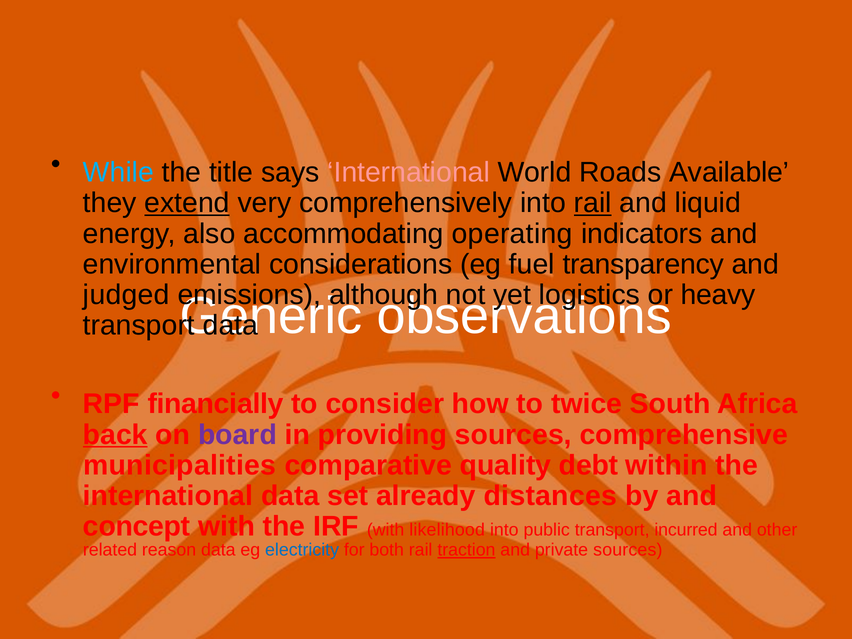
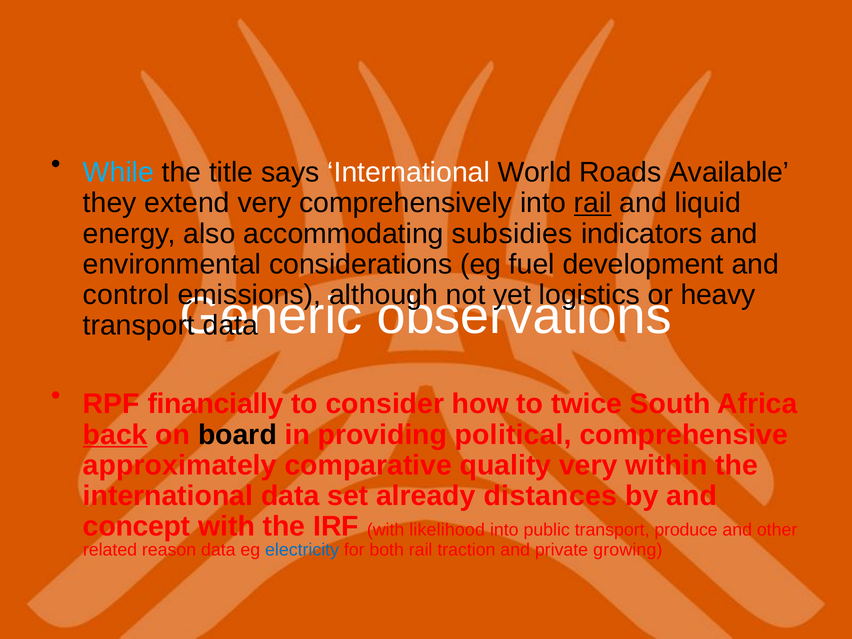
International at (409, 172) colour: pink -> white
extend underline: present -> none
operating: operating -> subsidies
transparency: transparency -> development
judged: judged -> control
board colour: purple -> black
providing sources: sources -> political
municipalities: municipalities -> approximately
quality debt: debt -> very
incurred: incurred -> produce
traction underline: present -> none
private sources: sources -> growing
